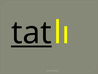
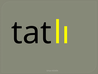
tat underline: present -> none
